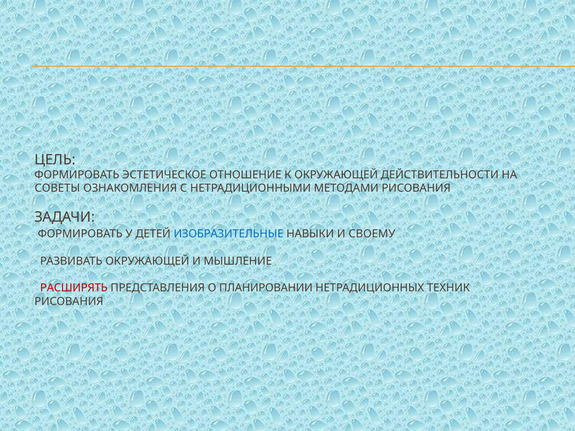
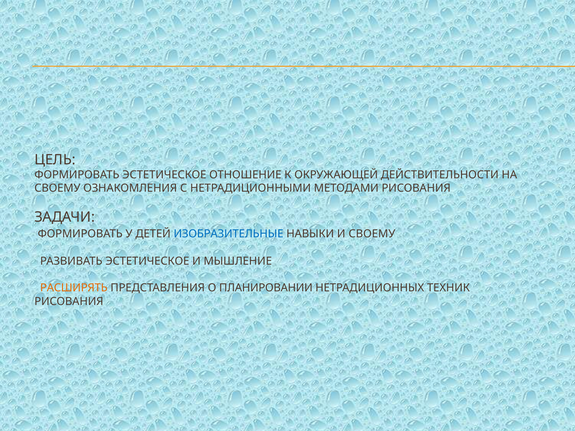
СОВЕТЫ at (57, 188): СОВЕТЫ -> СВОЕМУ
РАЗВИВАТЬ ОКРУЖАЮЩЕЙ: ОКРУЖАЮЩЕЙ -> ЭСТЕТИЧЕСКОЕ
РАСШИРЯТЬ colour: red -> orange
